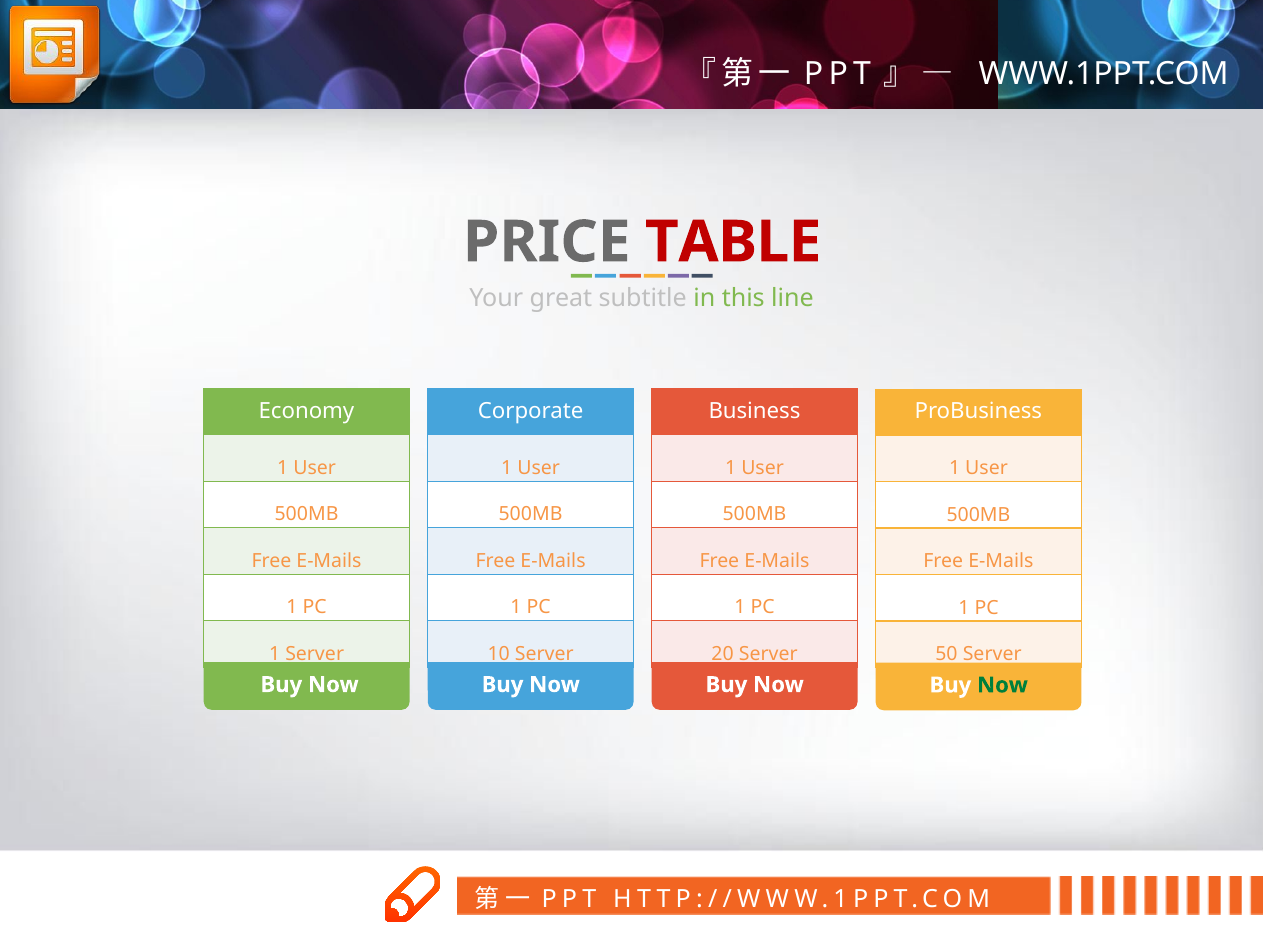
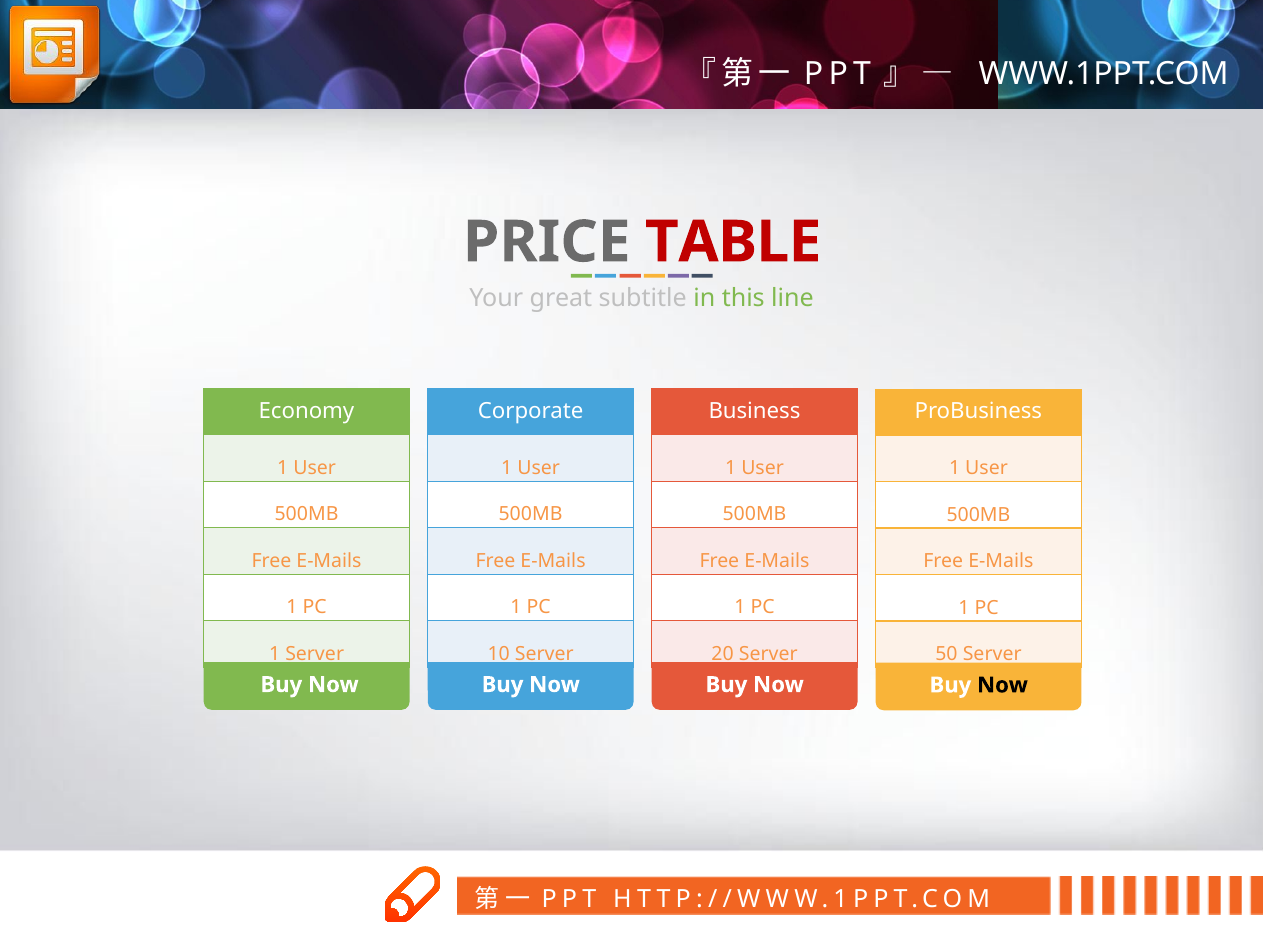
Now at (1002, 685) colour: green -> black
